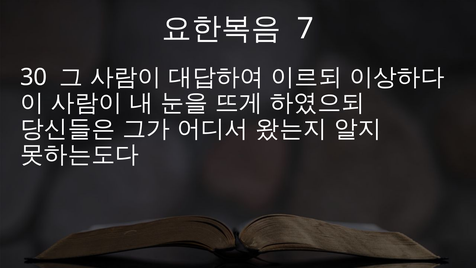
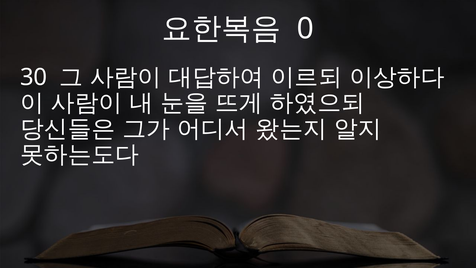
7: 7 -> 0
